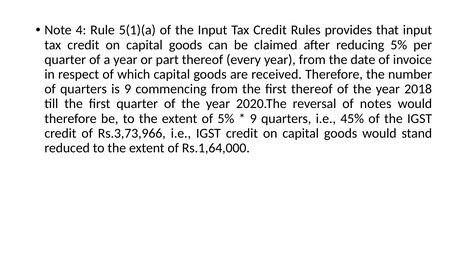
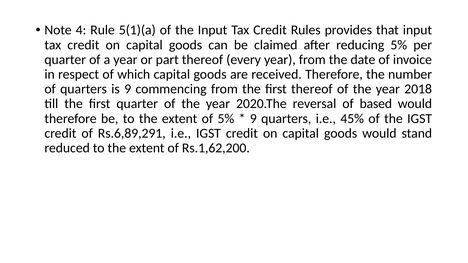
notes: notes -> based
Rs.3,73,966: Rs.3,73,966 -> Rs.6,89,291
Rs.1,64,000: Rs.1,64,000 -> Rs.1,62,200
